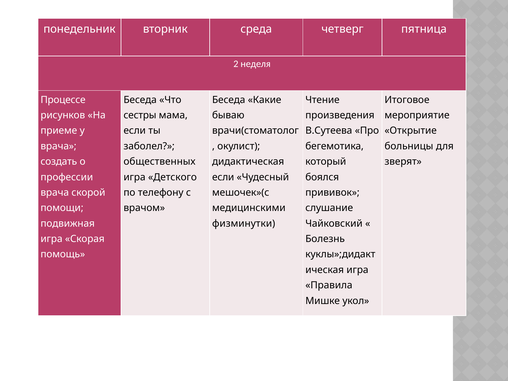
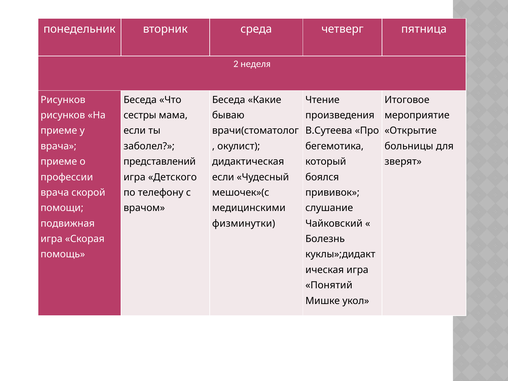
Процессе at (63, 100): Процессе -> Рисунков
создать at (59, 162): создать -> приеме
общественных: общественных -> представлений
Правила: Правила -> Понятий
